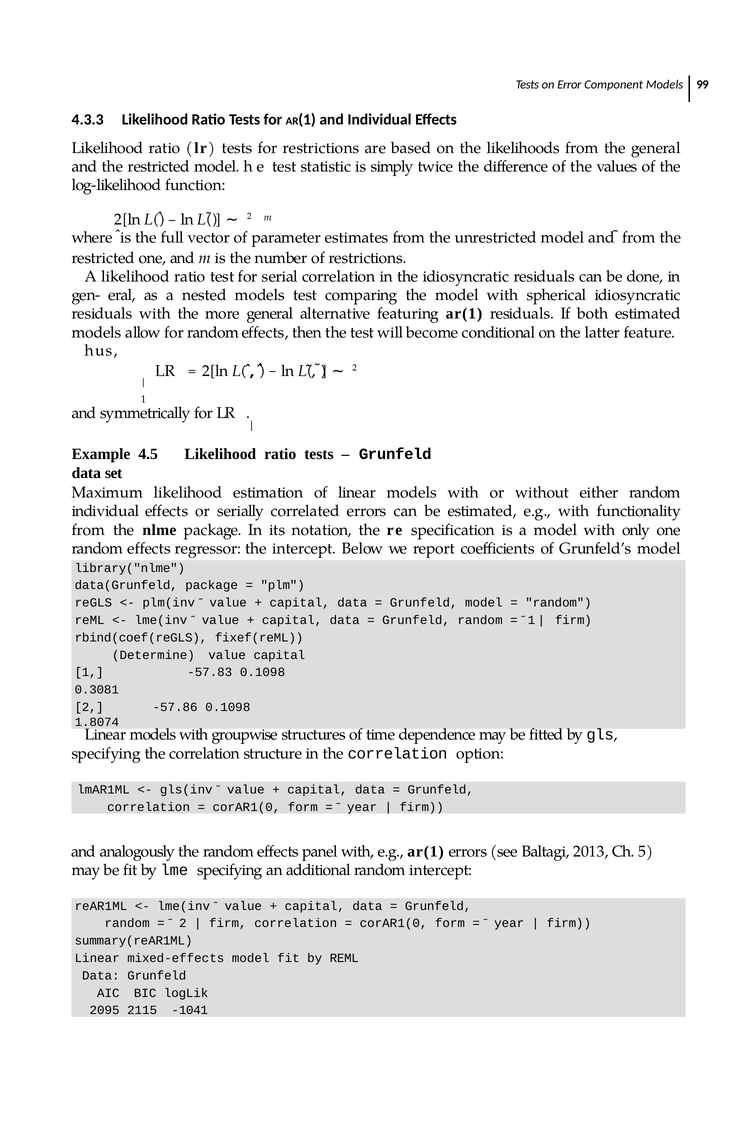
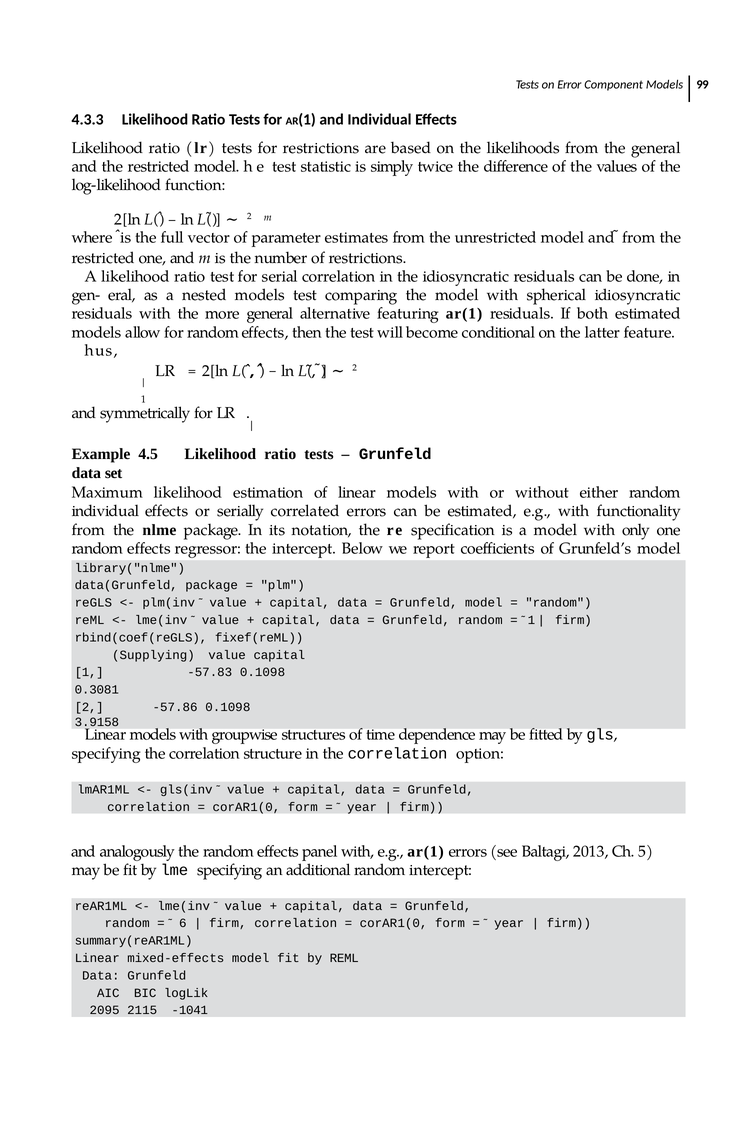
Determine: Determine -> Supplying
1.8074: 1.8074 -> 3.9158
2 at (183, 923): 2 -> 6
